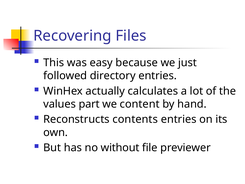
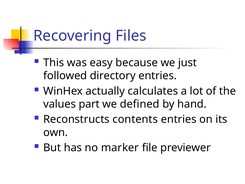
content: content -> defined
without: without -> marker
